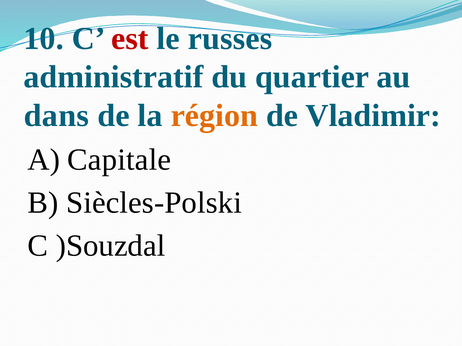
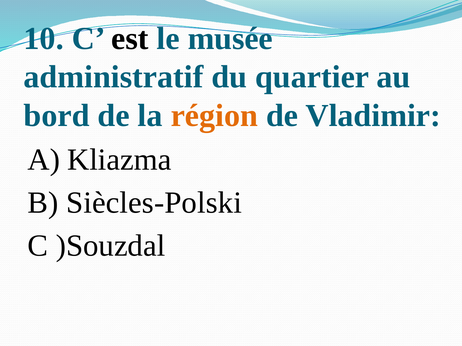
est colour: red -> black
russes: russes -> musée
dans: dans -> bord
Capitale: Capitale -> Kliazma
